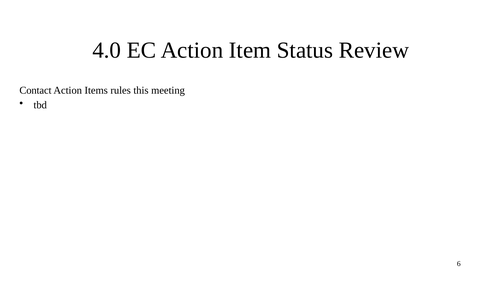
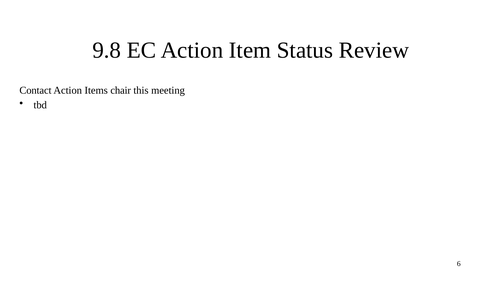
4.0: 4.0 -> 9.8
rules: rules -> chair
